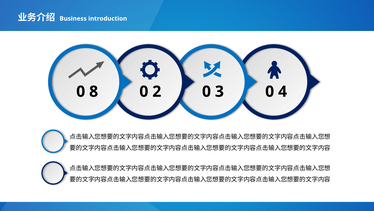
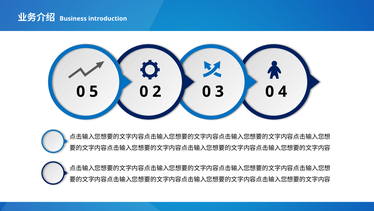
8: 8 -> 5
